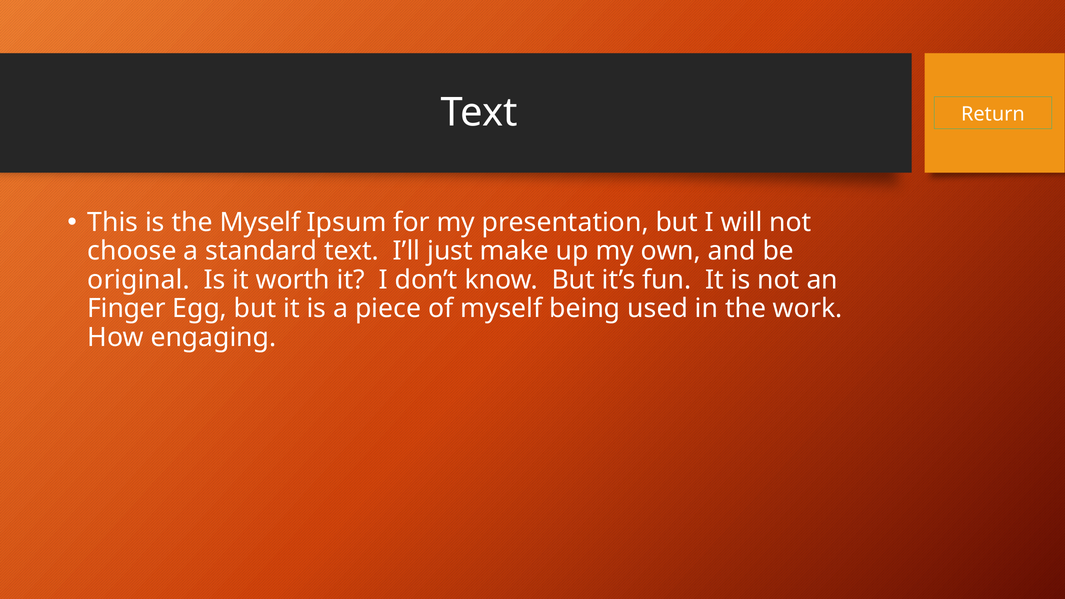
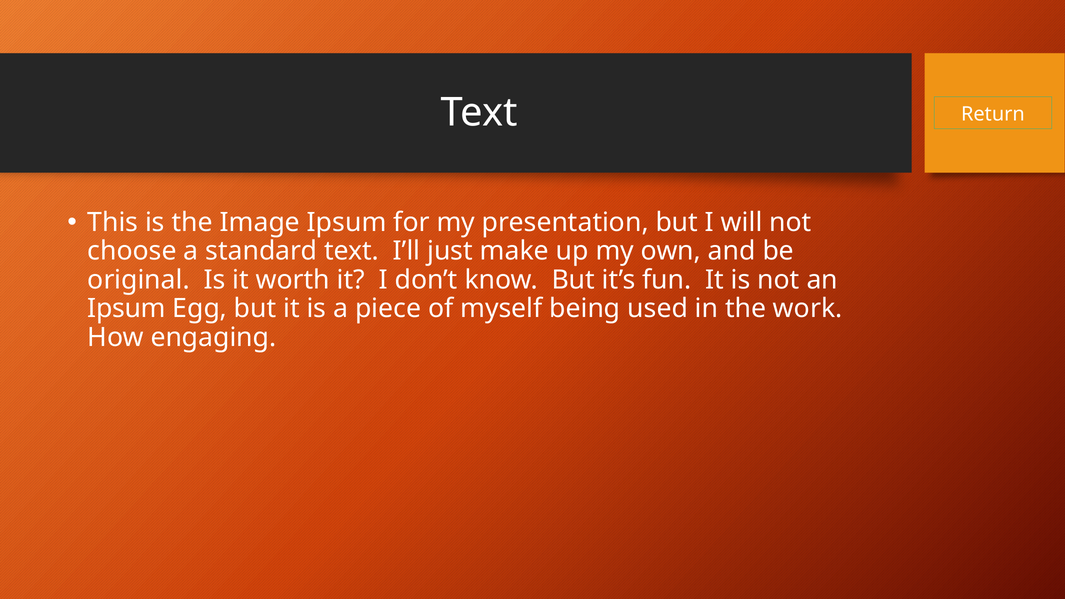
the Myself: Myself -> Image
Finger at (127, 309): Finger -> Ipsum
